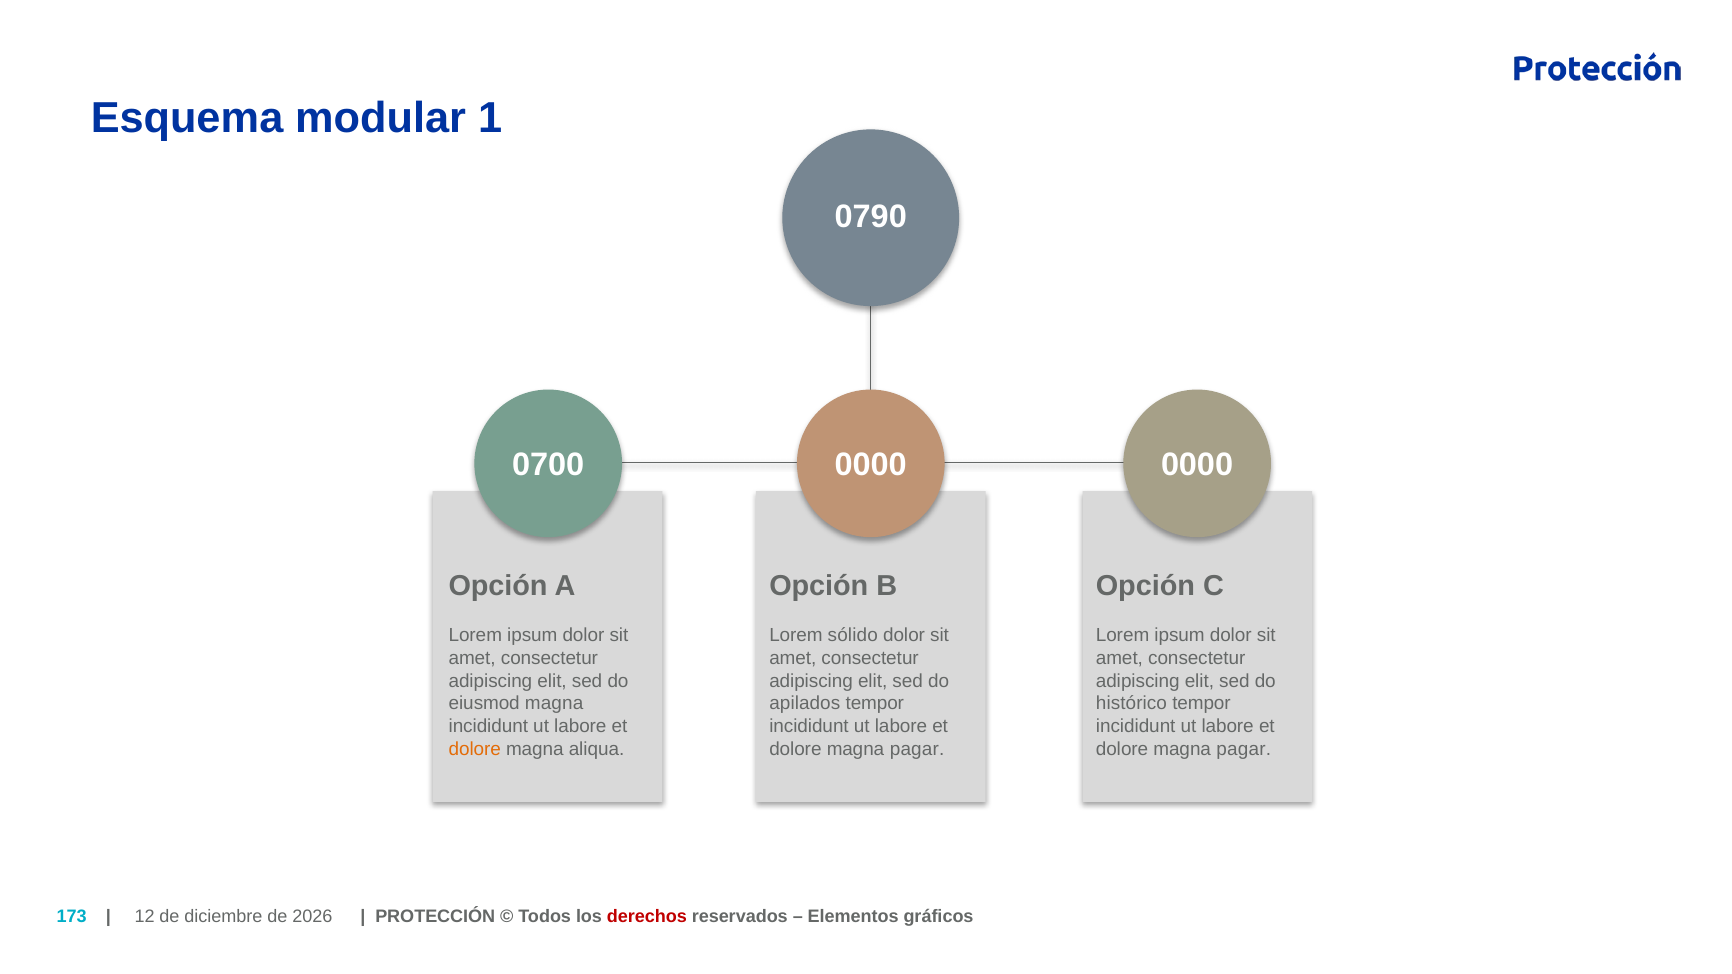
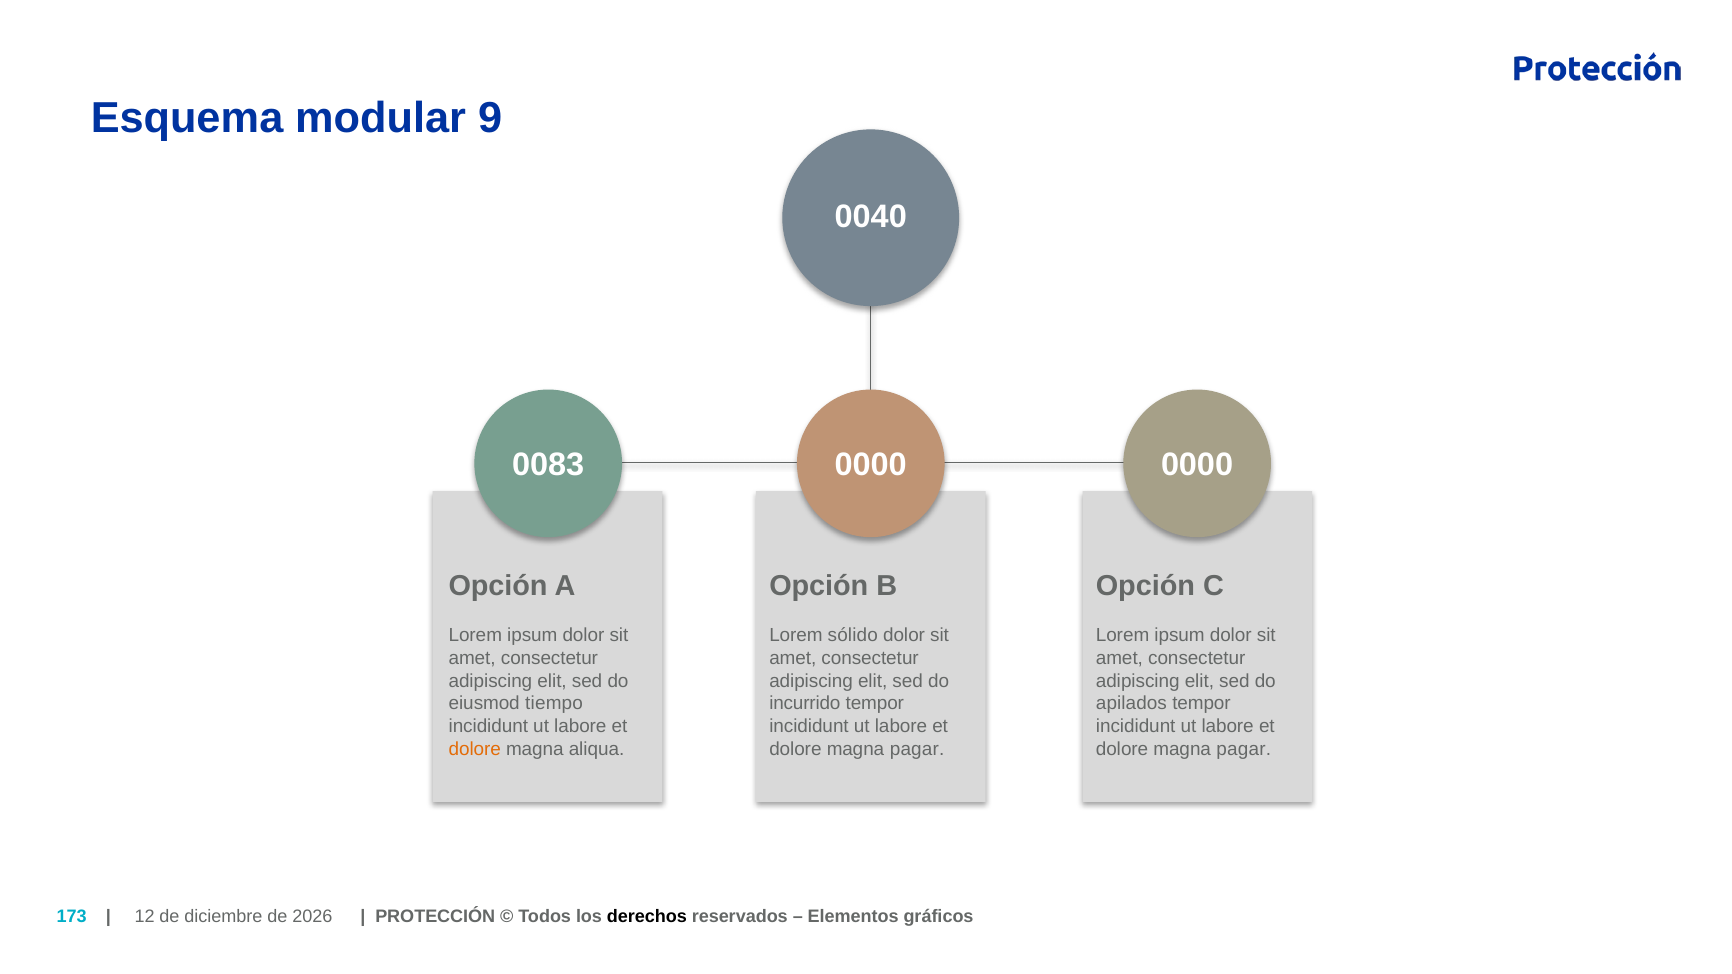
1: 1 -> 9
0790: 0790 -> 0040
0700: 0700 -> 0083
eiusmod magna: magna -> tiempo
apilados: apilados -> incurrido
histórico: histórico -> apilados
derechos colour: red -> black
